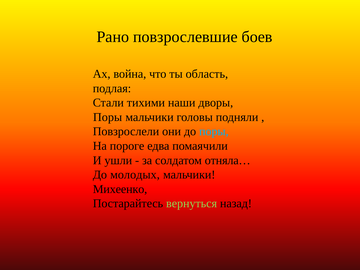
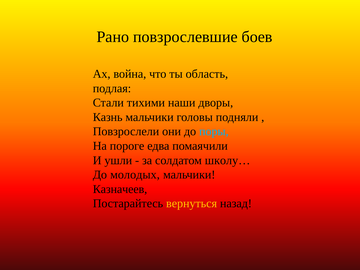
Поры at (108, 117): Поры -> Казнь
отняла…: отняла… -> школу…
Михеенко: Михеенко -> Казначеев
вернуться colour: light green -> yellow
